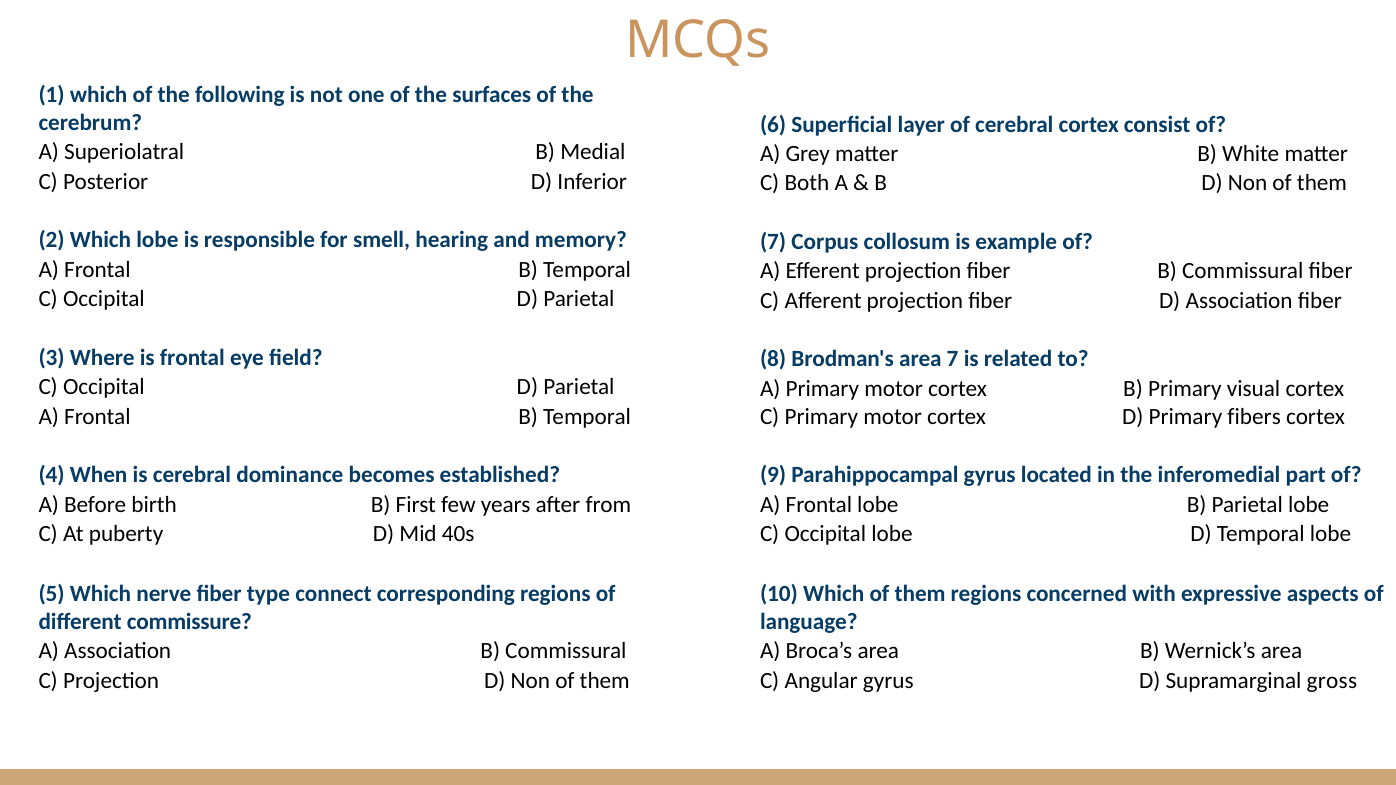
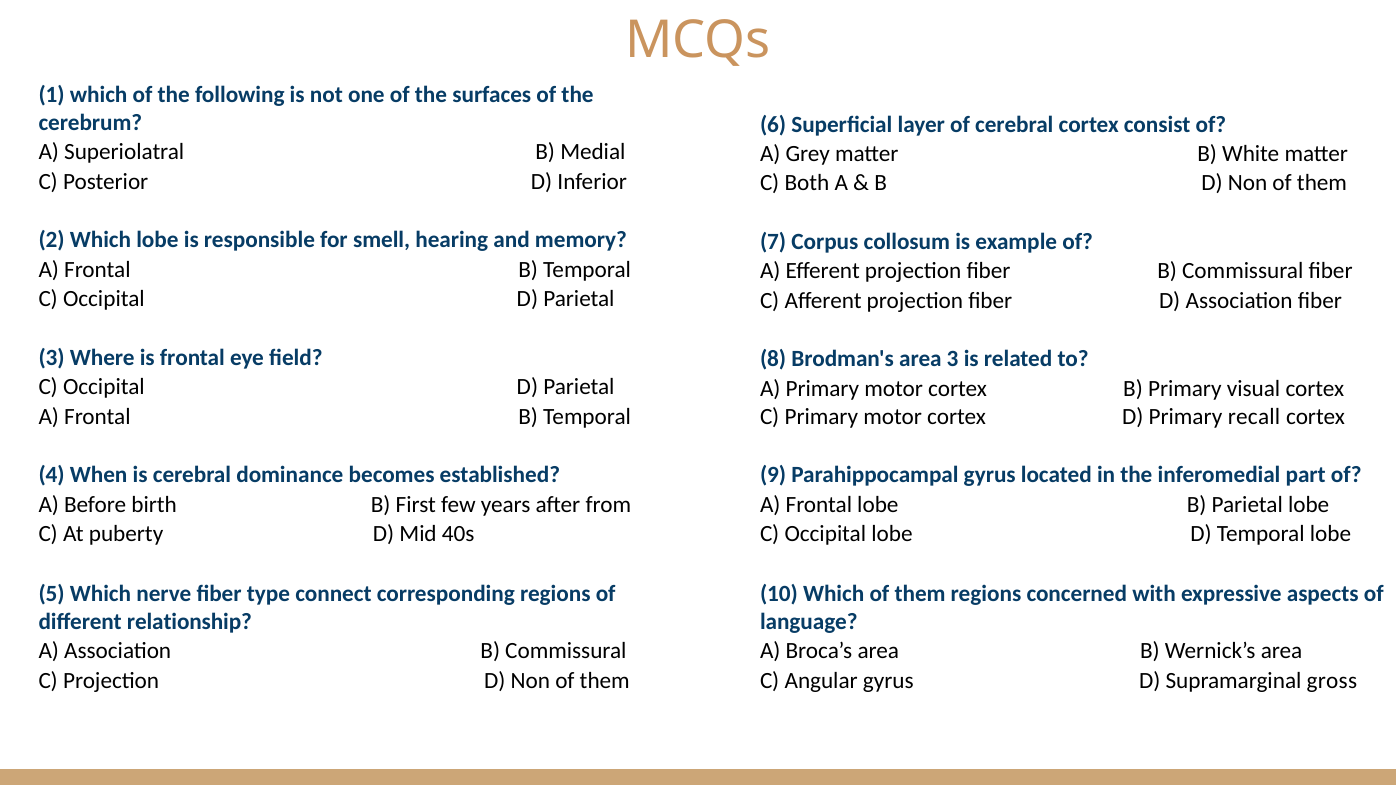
area 7: 7 -> 3
fibers: fibers -> recall
commissure: commissure -> relationship
